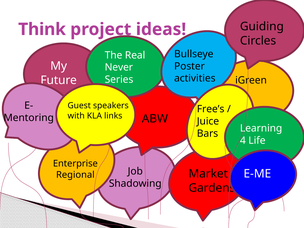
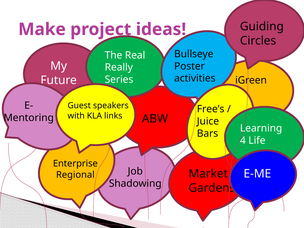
Think: Think -> Make
Never: Never -> Really
